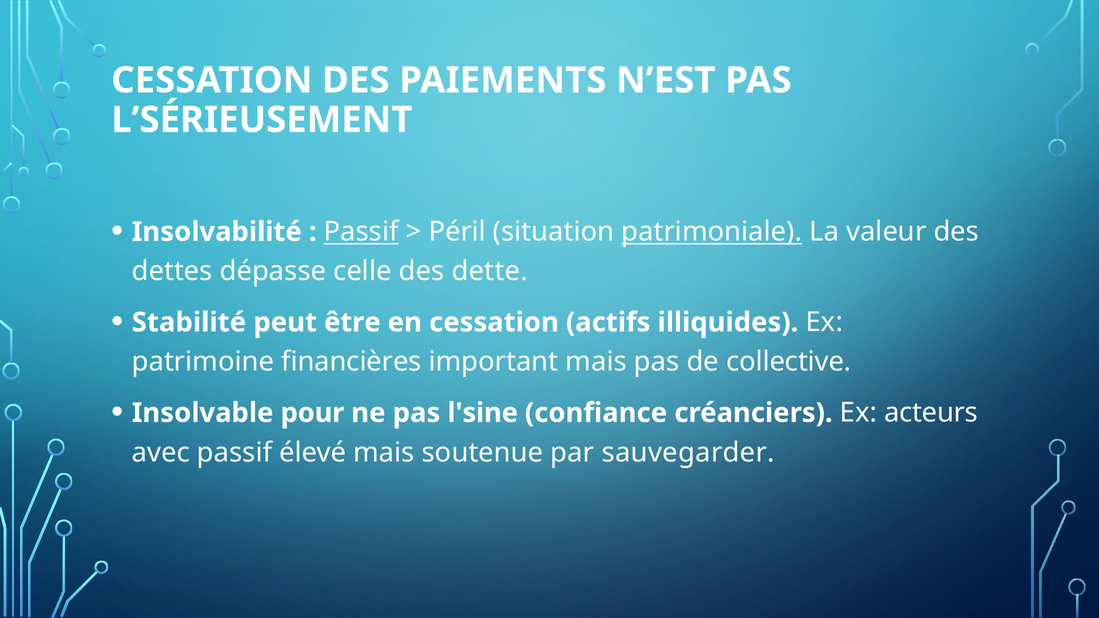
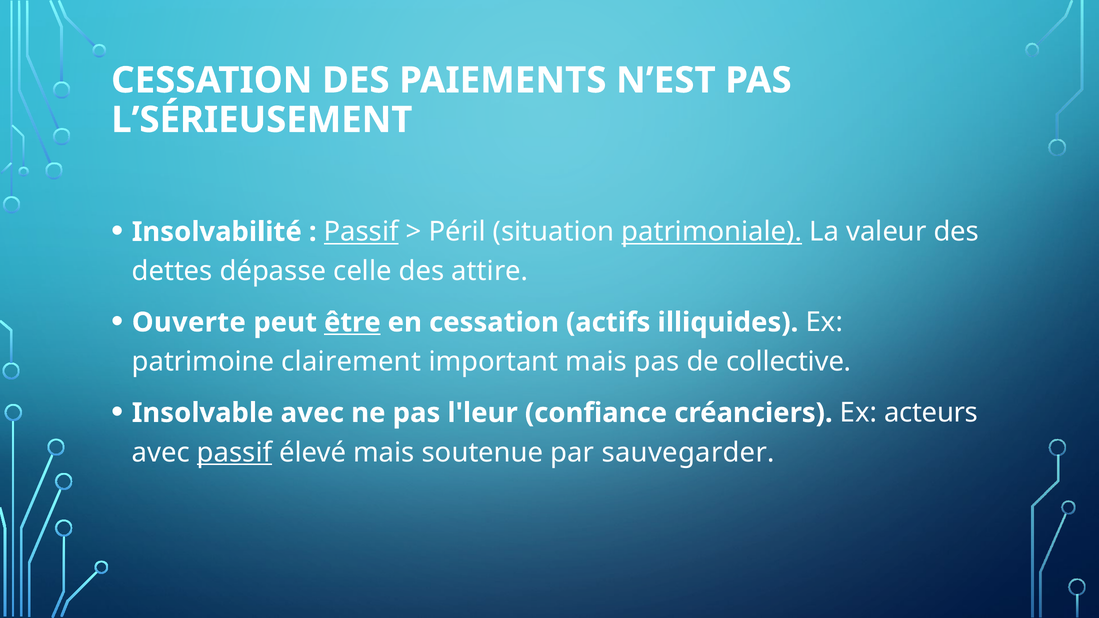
dette: dette -> attire
Stabilité: Stabilité -> Ouverte
être underline: none -> present
financières: financières -> clairement
Insolvable pour: pour -> avec
l'sine: l'sine -> l'leur
passif at (234, 453) underline: none -> present
